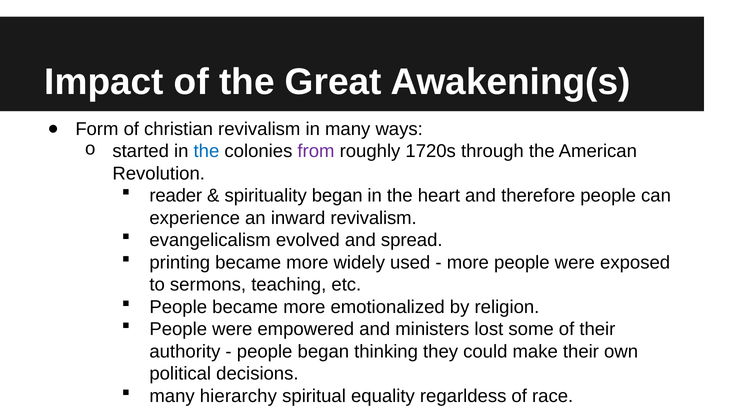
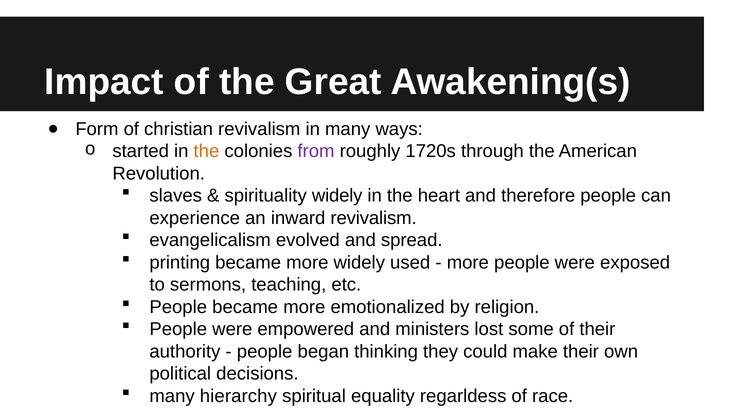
the at (206, 151) colour: blue -> orange
reader: reader -> slaves
spirituality began: began -> widely
